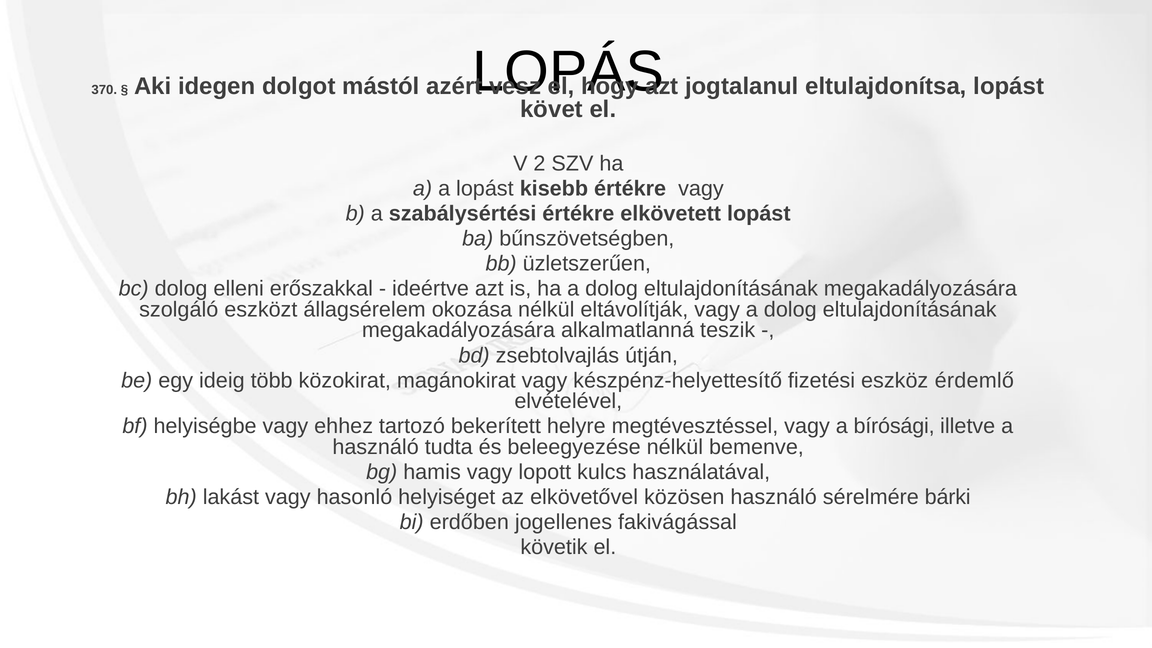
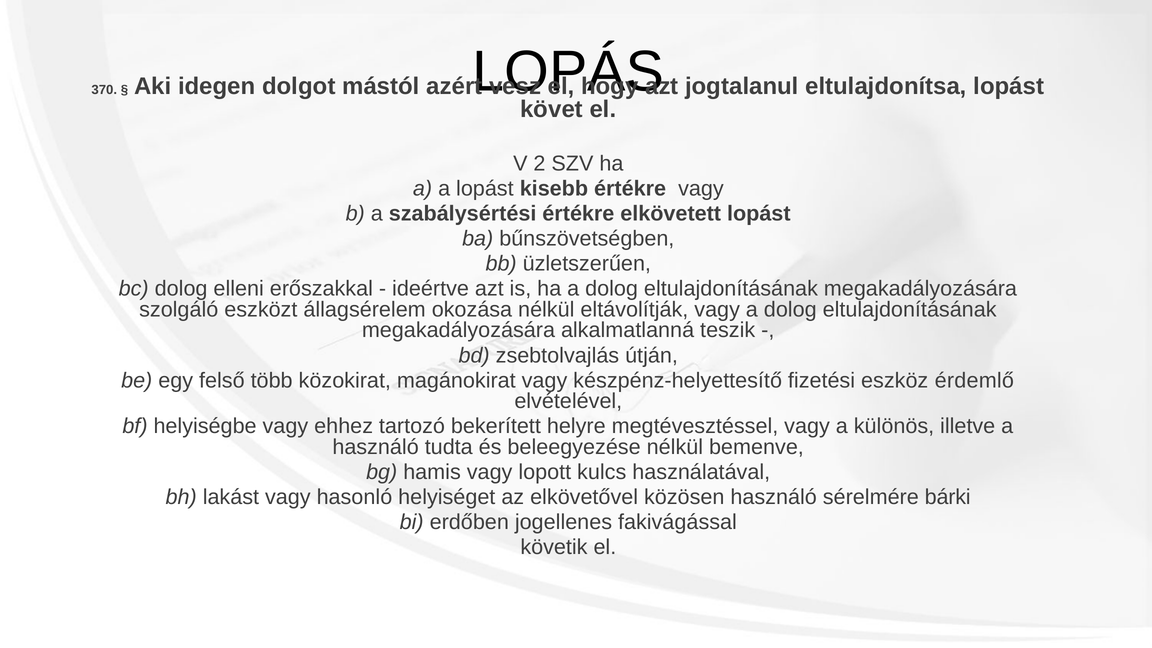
ideig: ideig -> felső
bírósági: bírósági -> különös
